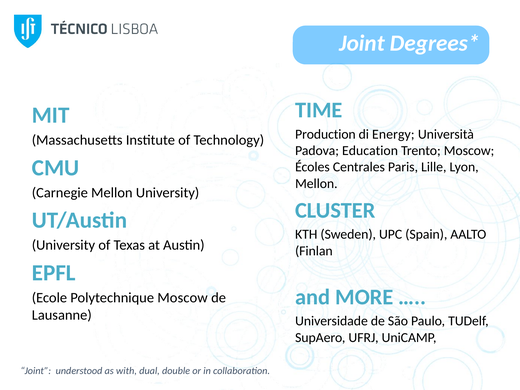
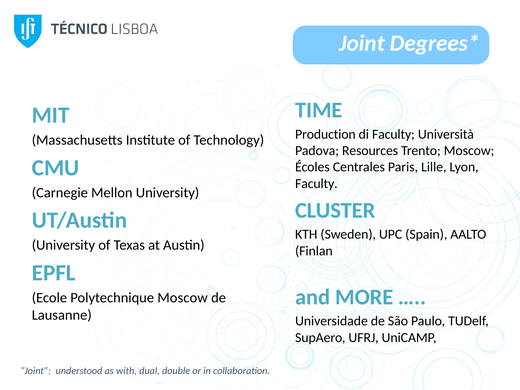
di Energy: Energy -> Faculty
Education: Education -> Resources
Mellon at (316, 184): Mellon -> Faculty
